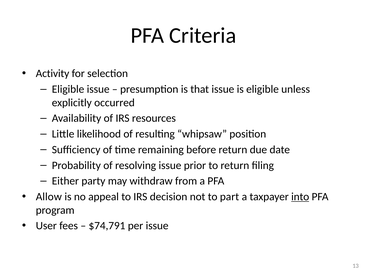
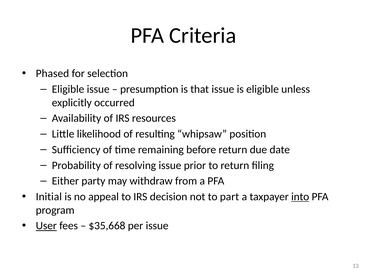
Activity: Activity -> Phased
Allow: Allow -> Initial
User underline: none -> present
$74,791: $74,791 -> $35,668
